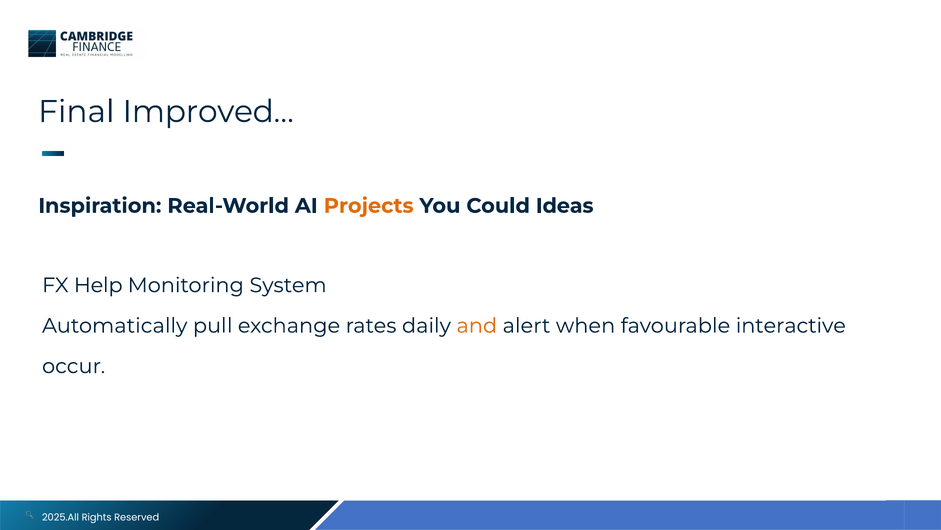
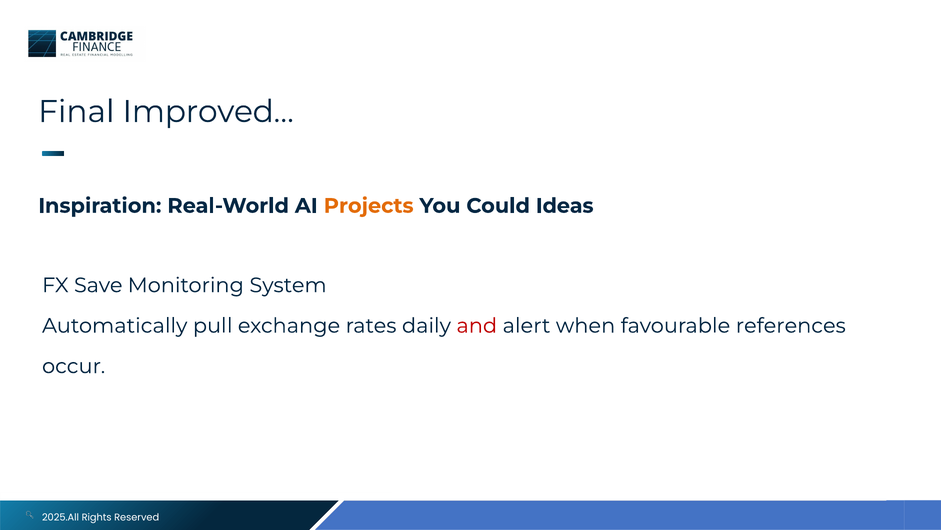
Help: Help -> Save
and colour: orange -> red
interactive: interactive -> references
